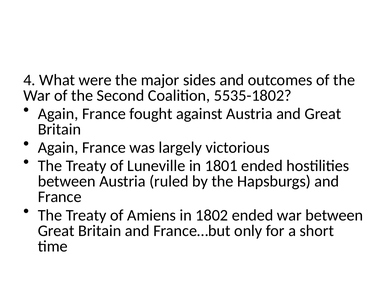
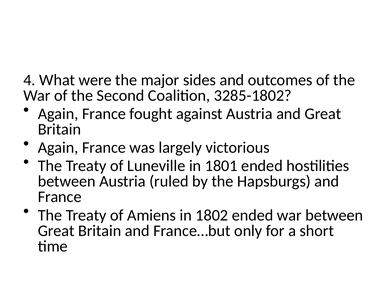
5535-1802: 5535-1802 -> 3285-1802
